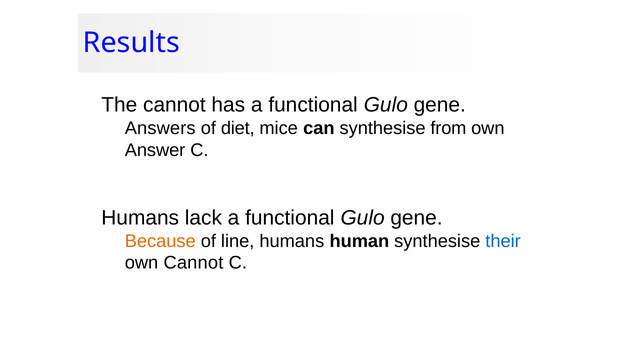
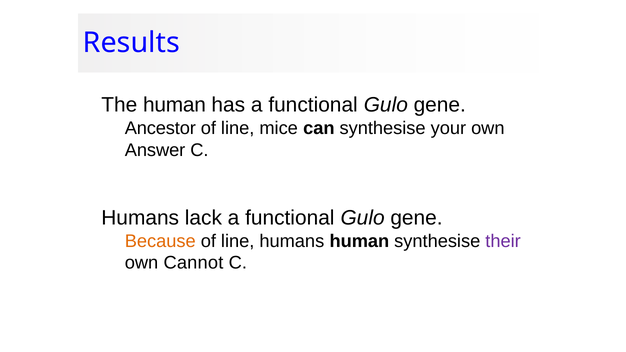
The cannot: cannot -> human
Answers: Answers -> Ancestor
diet at (238, 128): diet -> line
from: from -> your
their colour: blue -> purple
